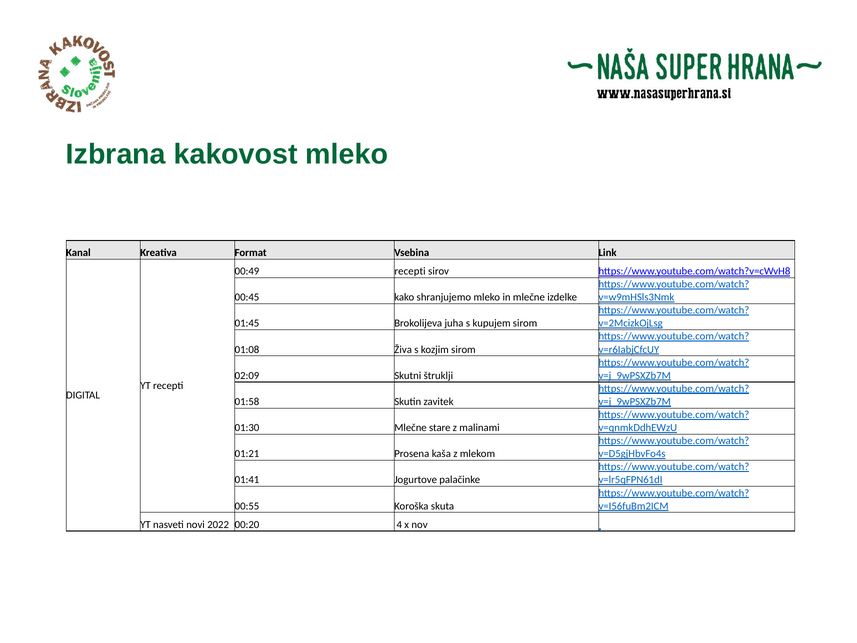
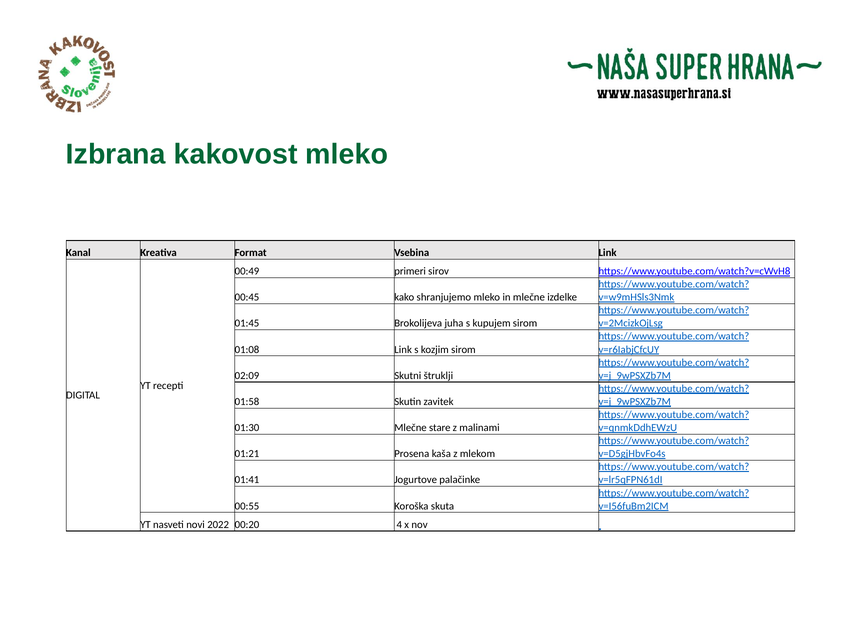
00:49 recepti: recepti -> primeri
01:08 Živa: Živa -> Link
